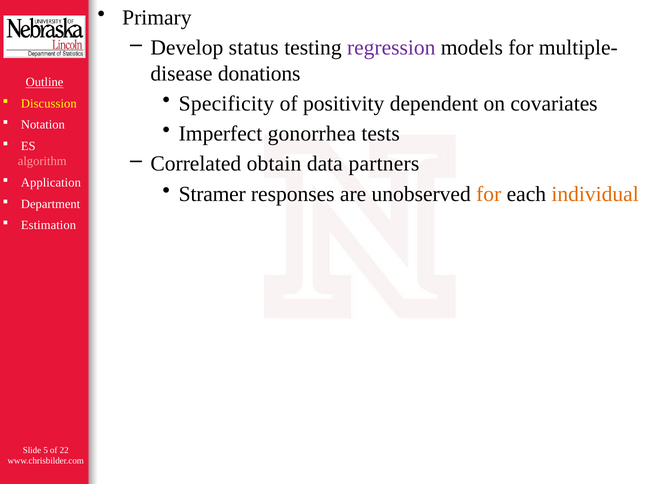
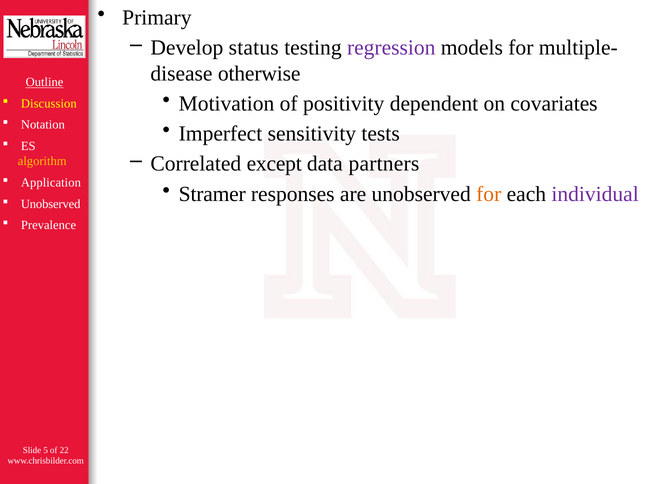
donations: donations -> otherwise
Specificity: Specificity -> Motivation
gonorrhea: gonorrhea -> sensitivity
obtain: obtain -> except
algorithm colour: pink -> yellow
individual colour: orange -> purple
Department at (51, 204): Department -> Unobserved
Estimation: Estimation -> Prevalence
